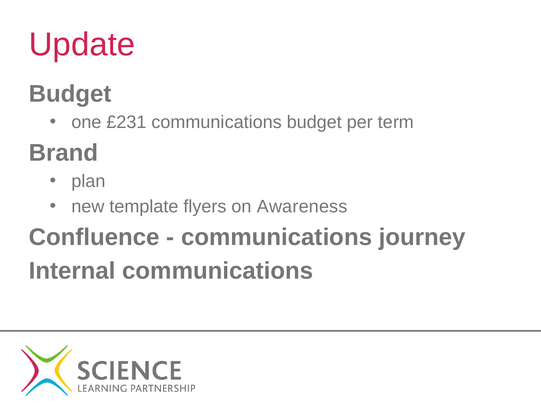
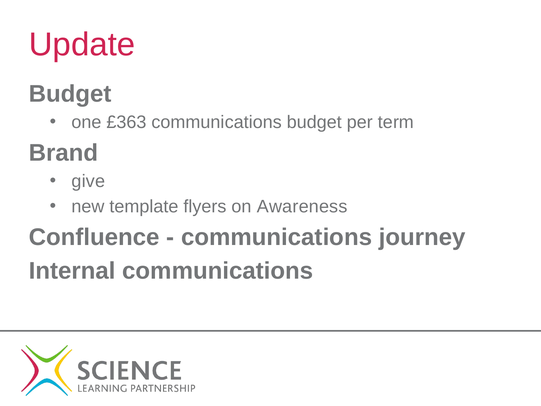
£231: £231 -> £363
plan: plan -> give
